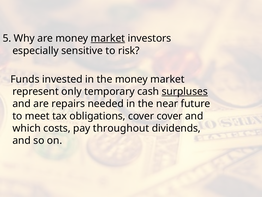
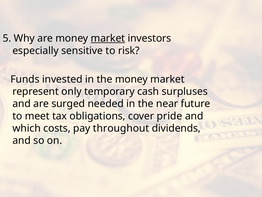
surpluses underline: present -> none
repairs: repairs -> surged
cover cover: cover -> pride
